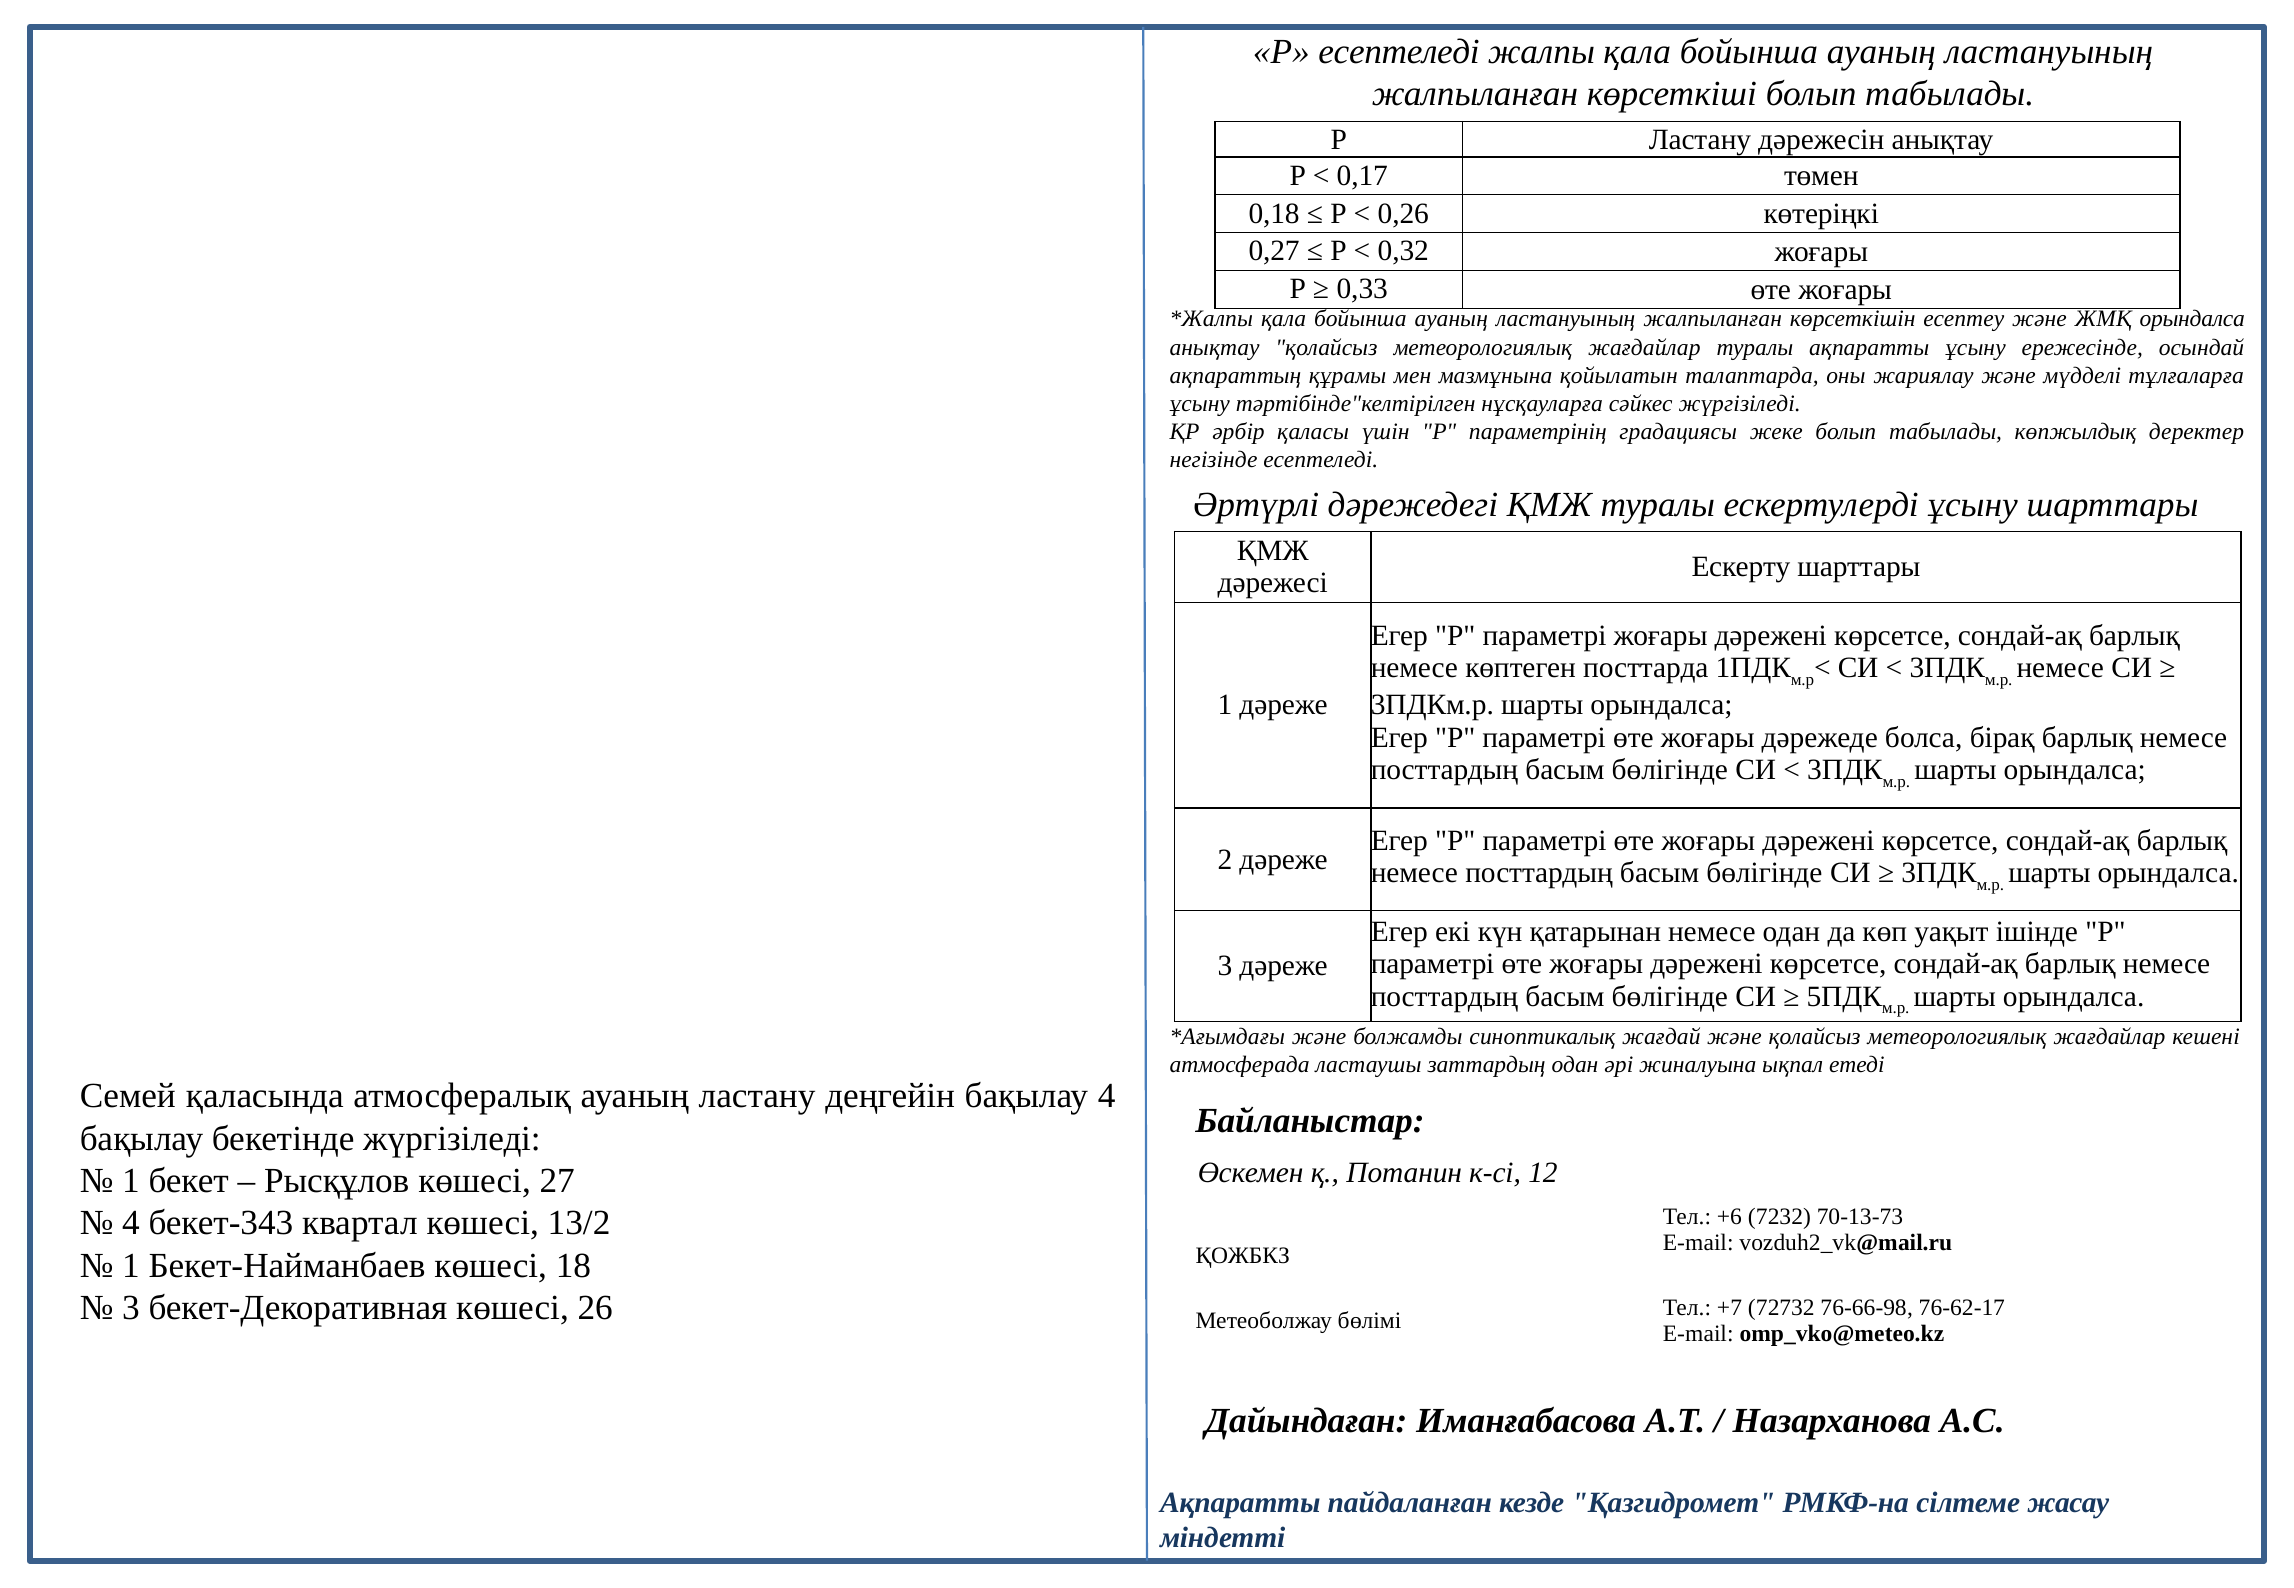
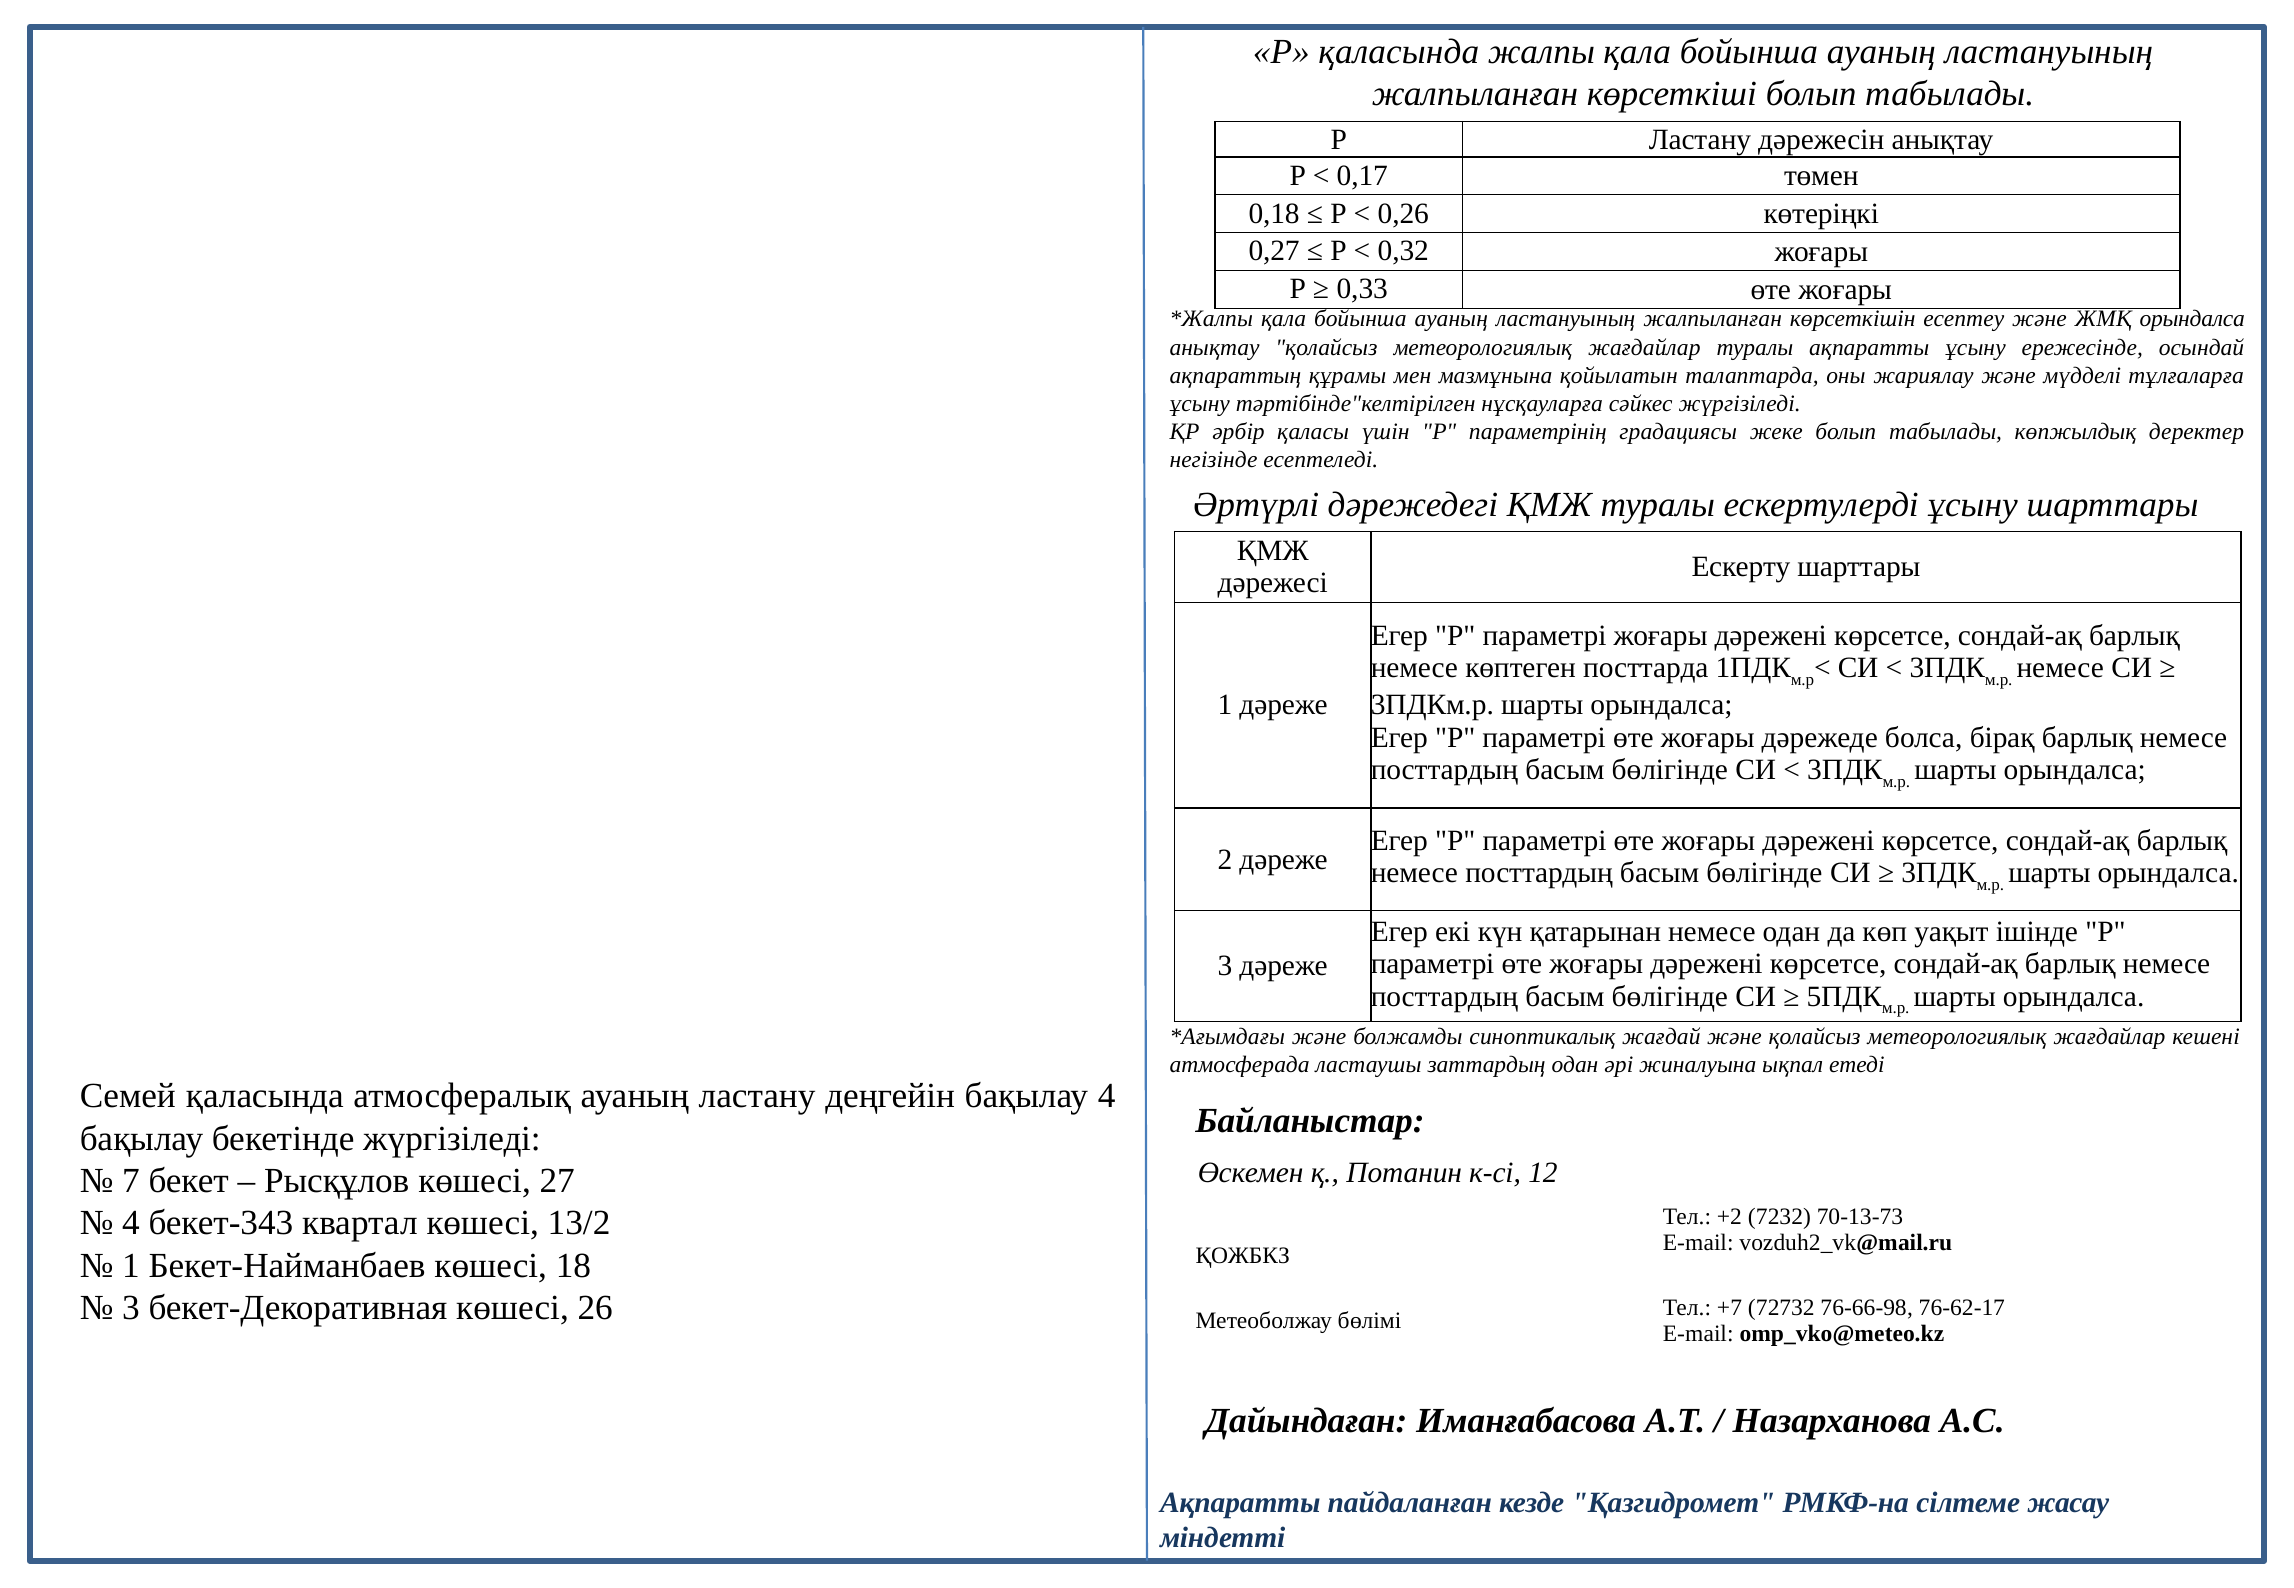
Р есептеледі: есептеледі -> қаласында
1 at (131, 1181): 1 -> 7
+6: +6 -> +2
